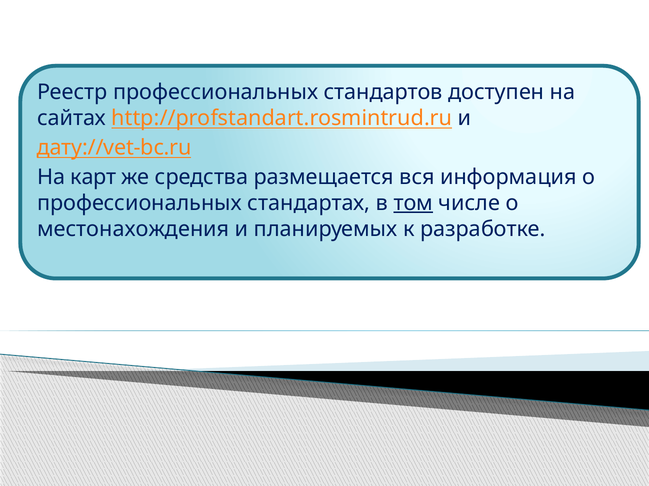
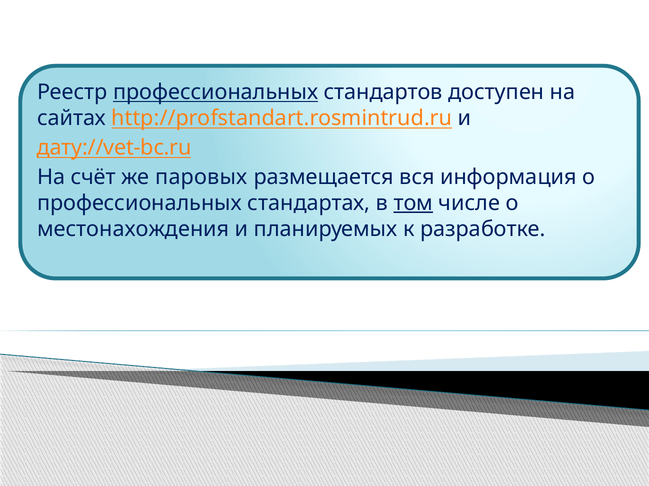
профессиональных at (216, 92) underline: none -> present
карт: карт -> счёт
средства: средства -> паровых
